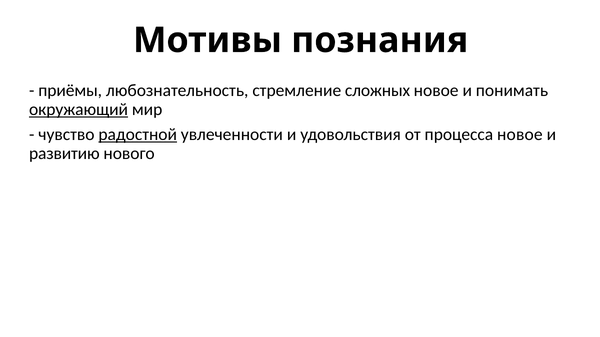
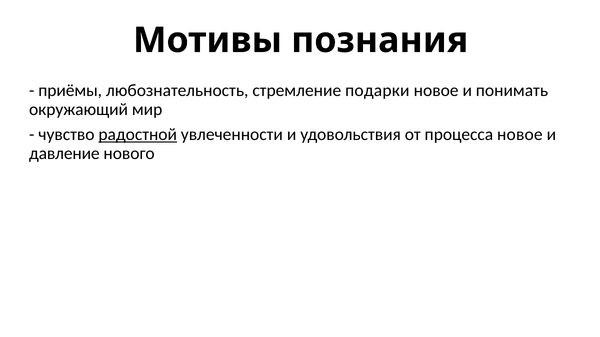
сложных: сложных -> подарки
окружающий underline: present -> none
развитию: развитию -> давление
